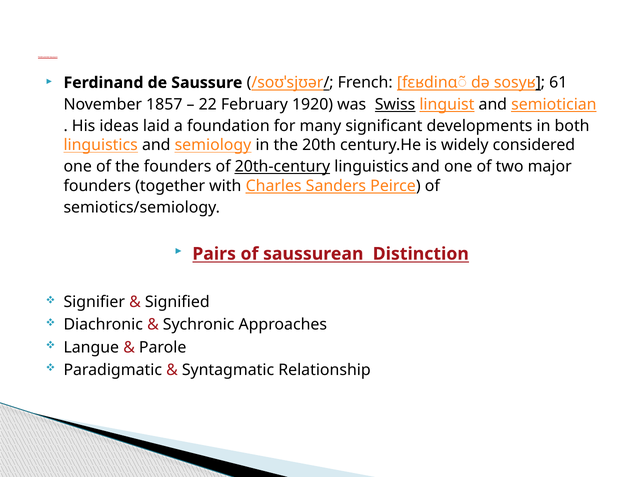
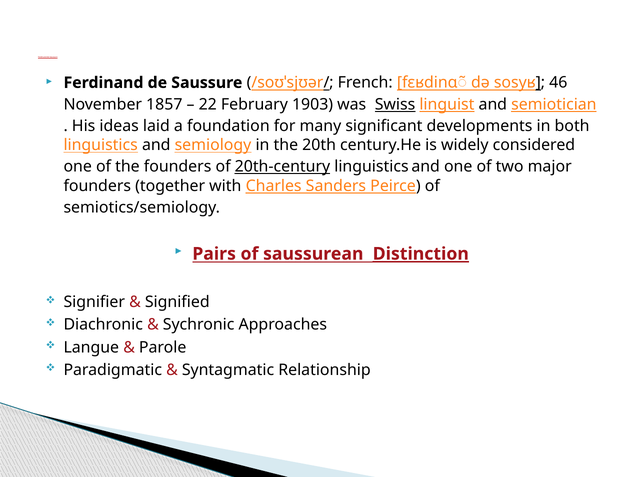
61: 61 -> 46
1920: 1920 -> 1903
Distinction underline: none -> present
